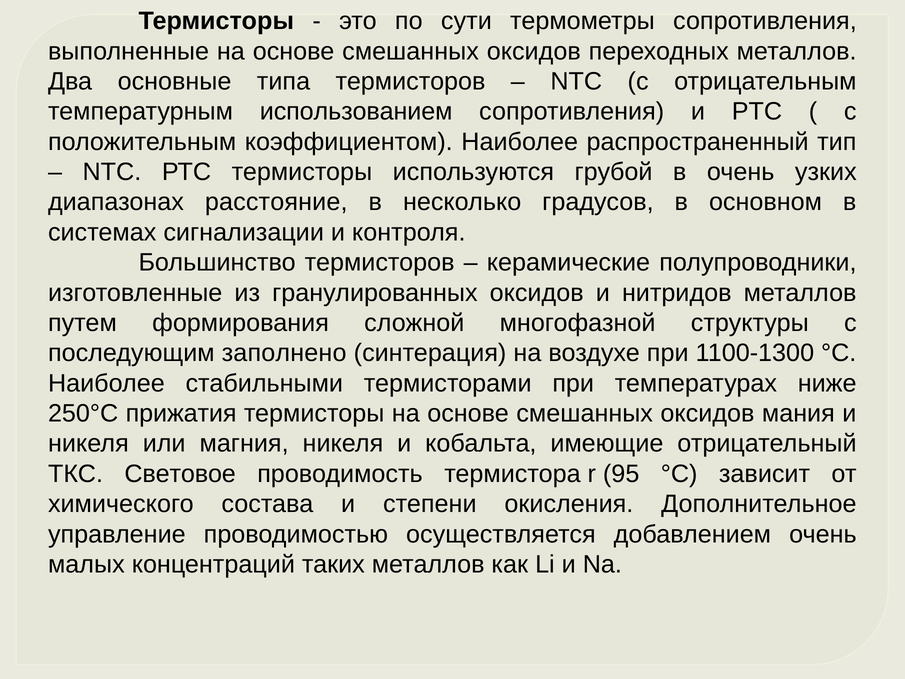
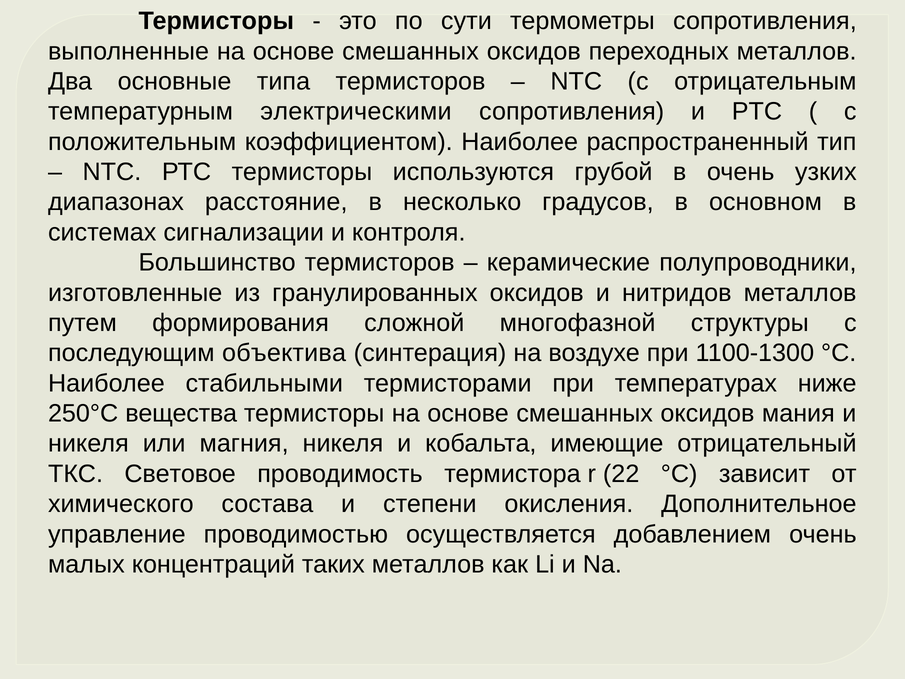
использованием: использованием -> электрическими
заполнено: заполнено -> объектива
прижатия: прижатия -> вещества
95: 95 -> 22
